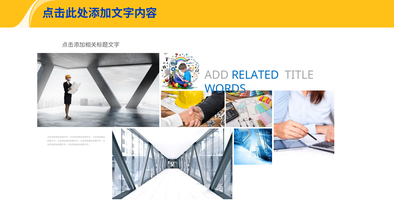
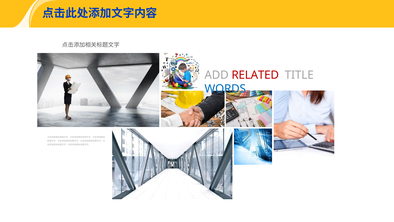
RELATED colour: blue -> red
